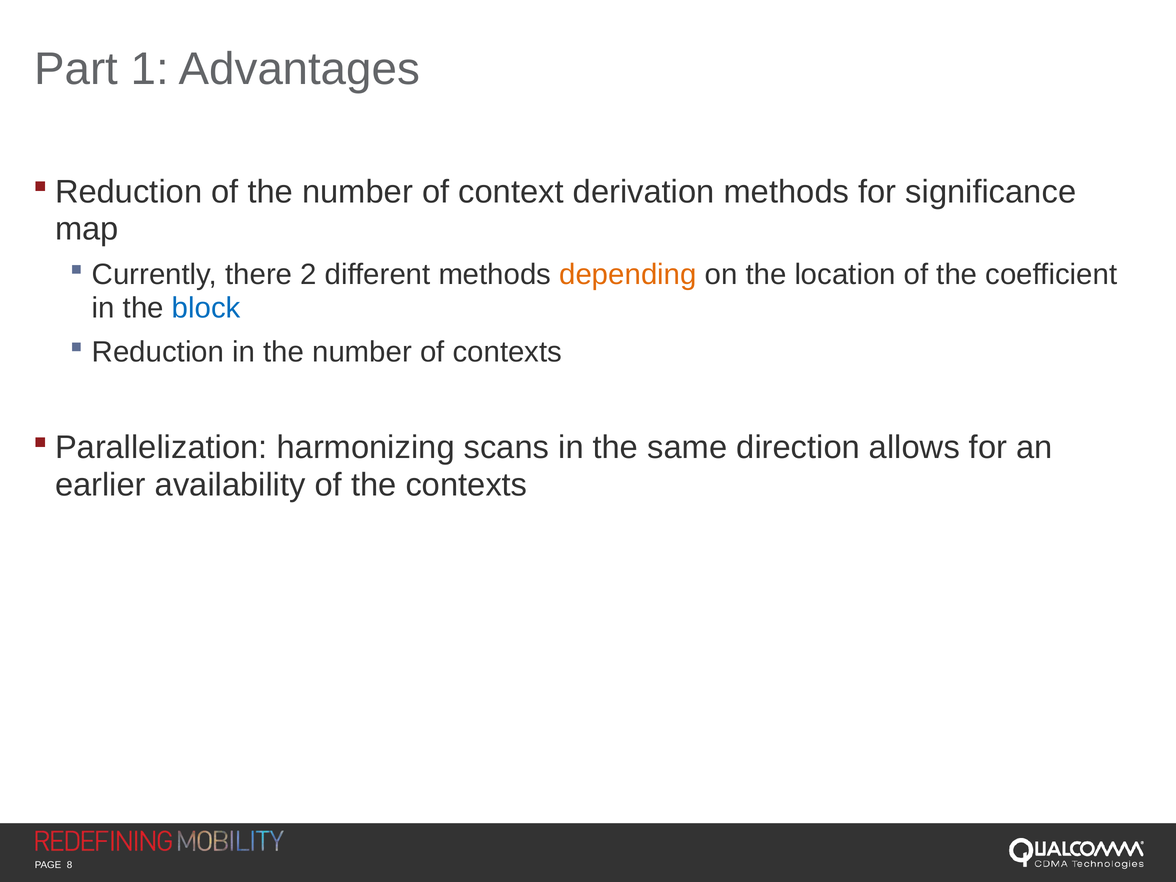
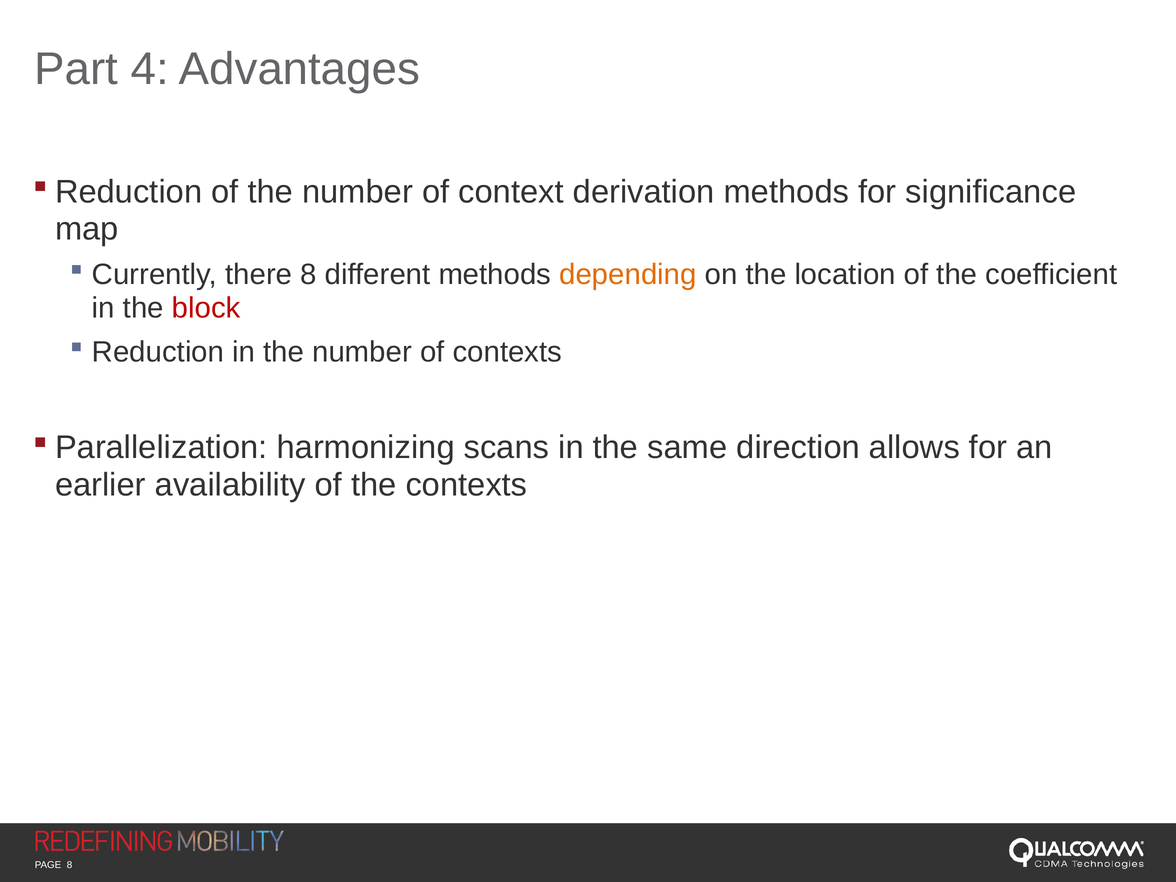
1: 1 -> 4
there 2: 2 -> 8
block colour: blue -> red
